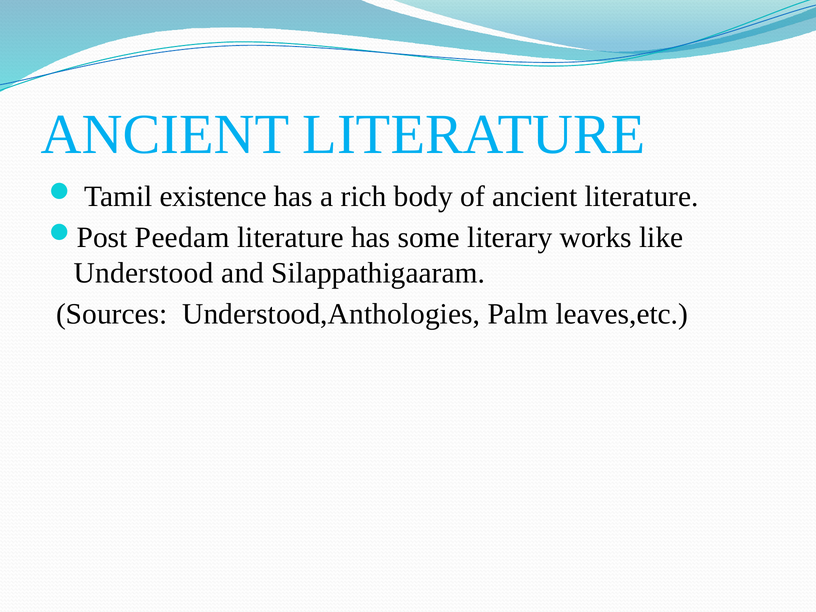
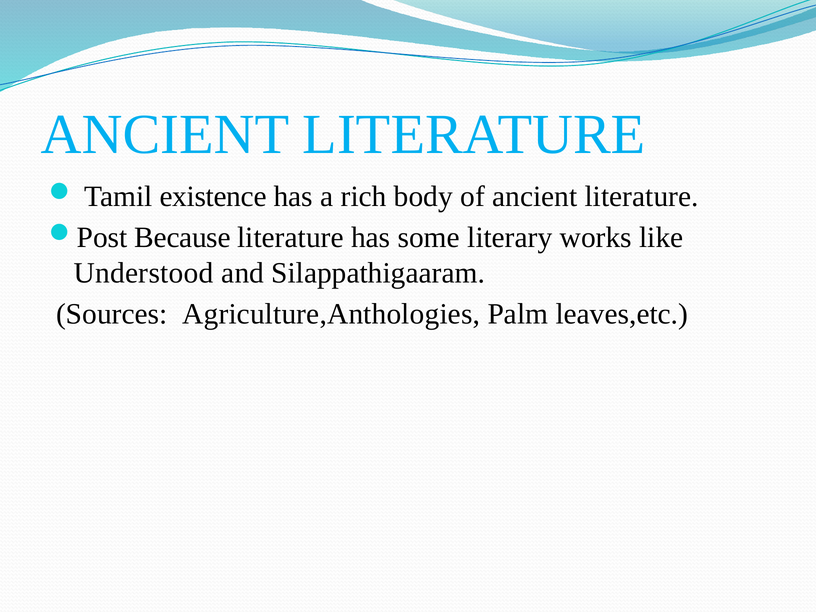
Peedam: Peedam -> Because
Understood,Anthologies: Understood,Anthologies -> Agriculture,Anthologies
